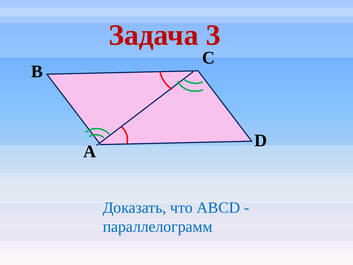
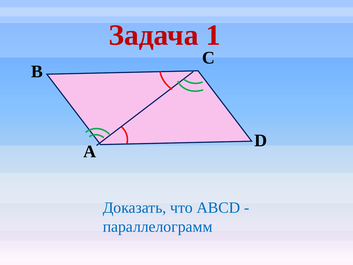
3: 3 -> 1
